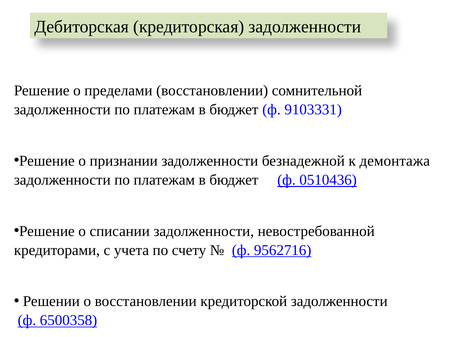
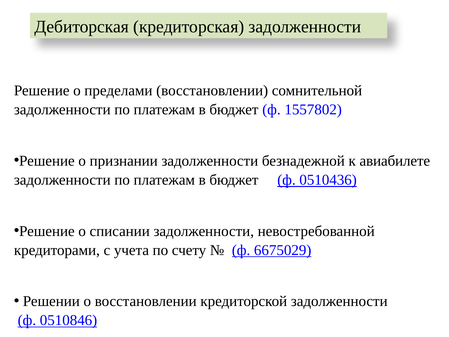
9103331: 9103331 -> 1557802
демонтажа: демонтажа -> авиабилете
9562716: 9562716 -> 6675029
6500358: 6500358 -> 0510846
